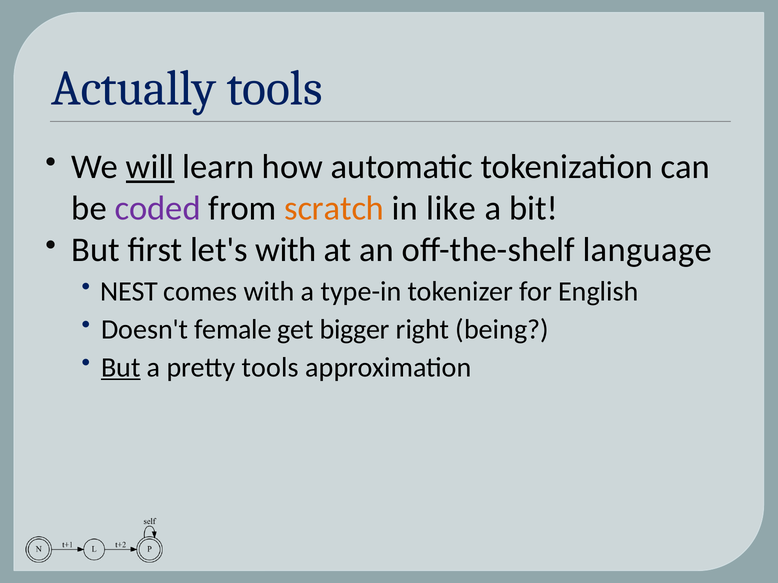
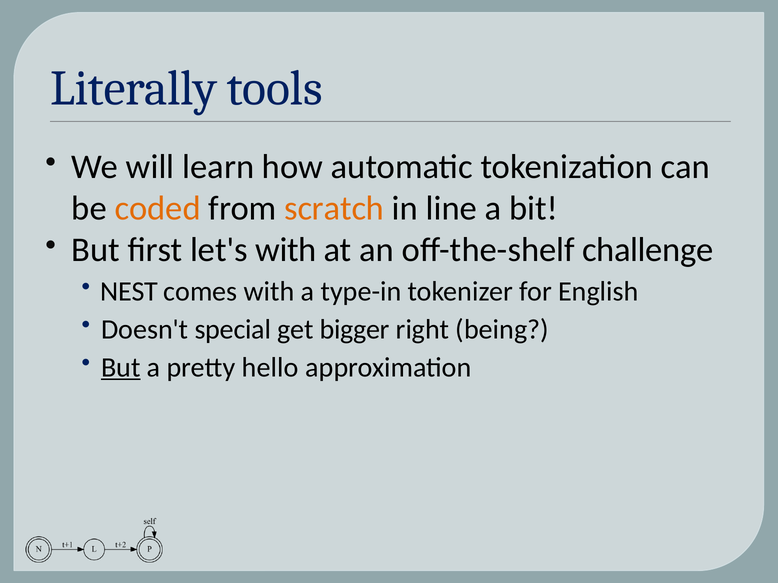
Actually: Actually -> Literally
will underline: present -> none
coded colour: purple -> orange
like: like -> line
language: language -> challenge
female: female -> special
pretty tools: tools -> hello
